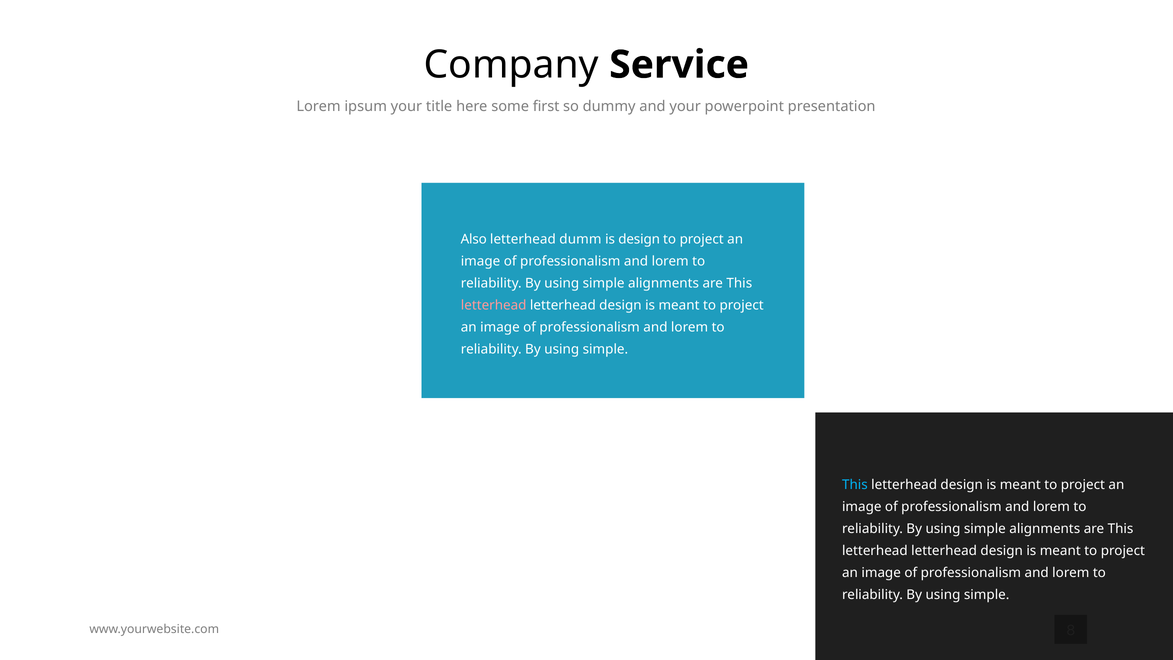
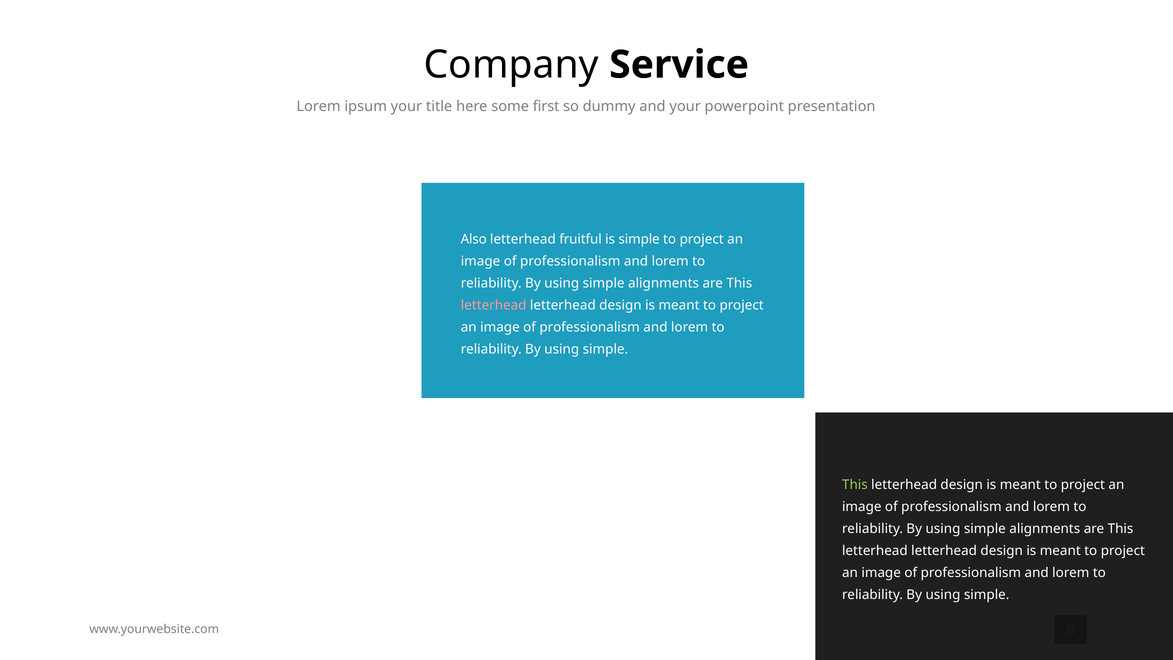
dumm: dumm -> fruitful
is design: design -> simple
This at (855, 485) colour: light blue -> light green
